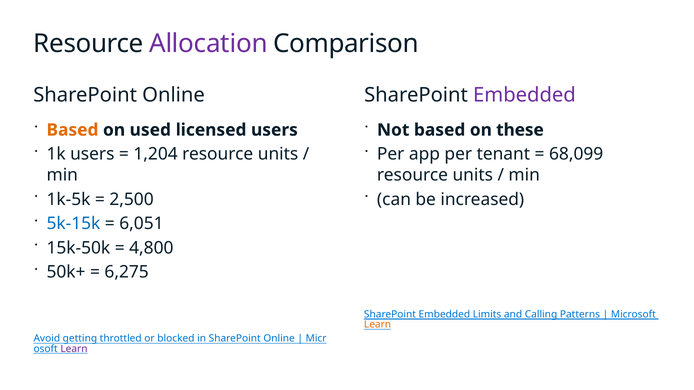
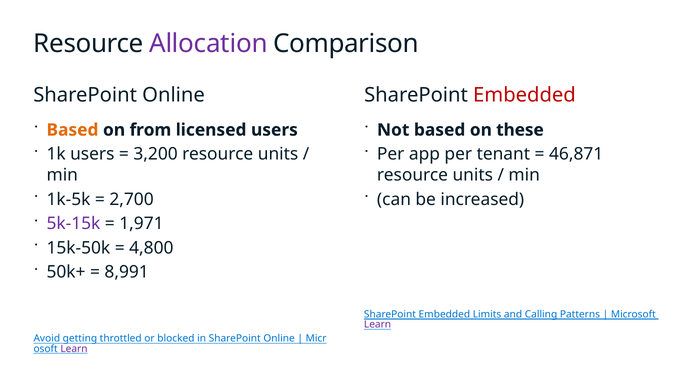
Embedded at (524, 95) colour: purple -> red
used: used -> from
1,204: 1,204 -> 3,200
68,099: 68,099 -> 46,871
2,500: 2,500 -> 2,700
5k-15k colour: blue -> purple
6,051: 6,051 -> 1,971
6,275: 6,275 -> 8,991
Learn at (378, 325) colour: orange -> purple
